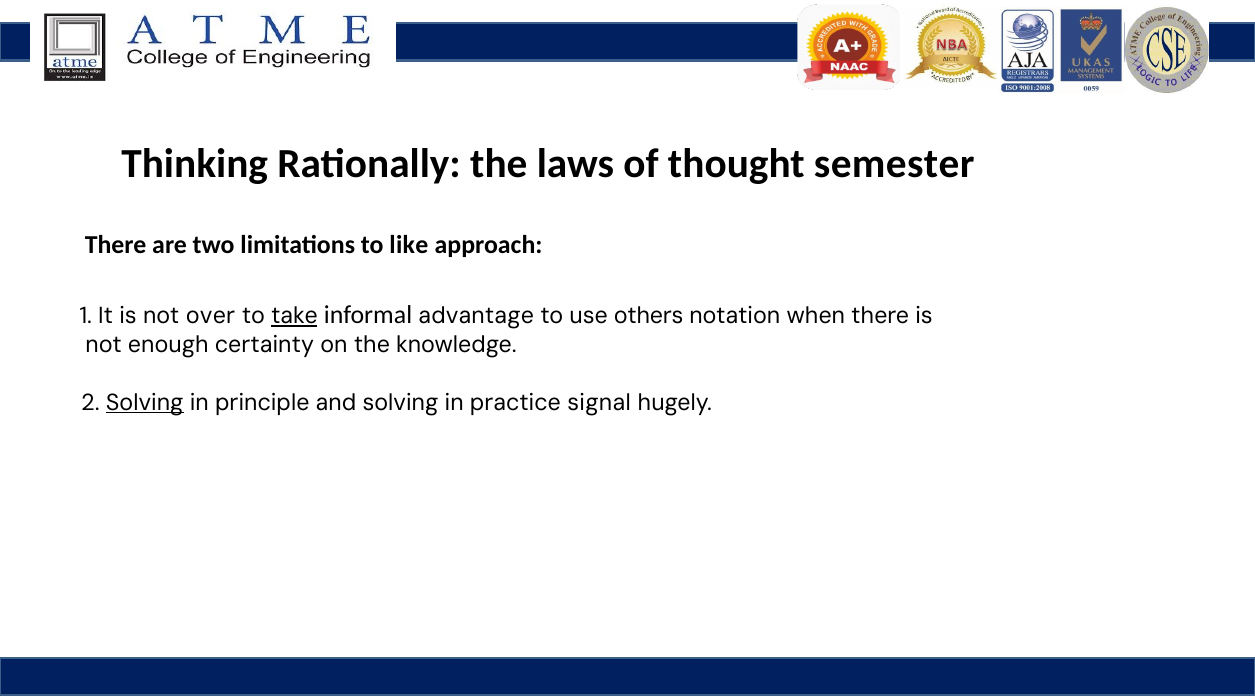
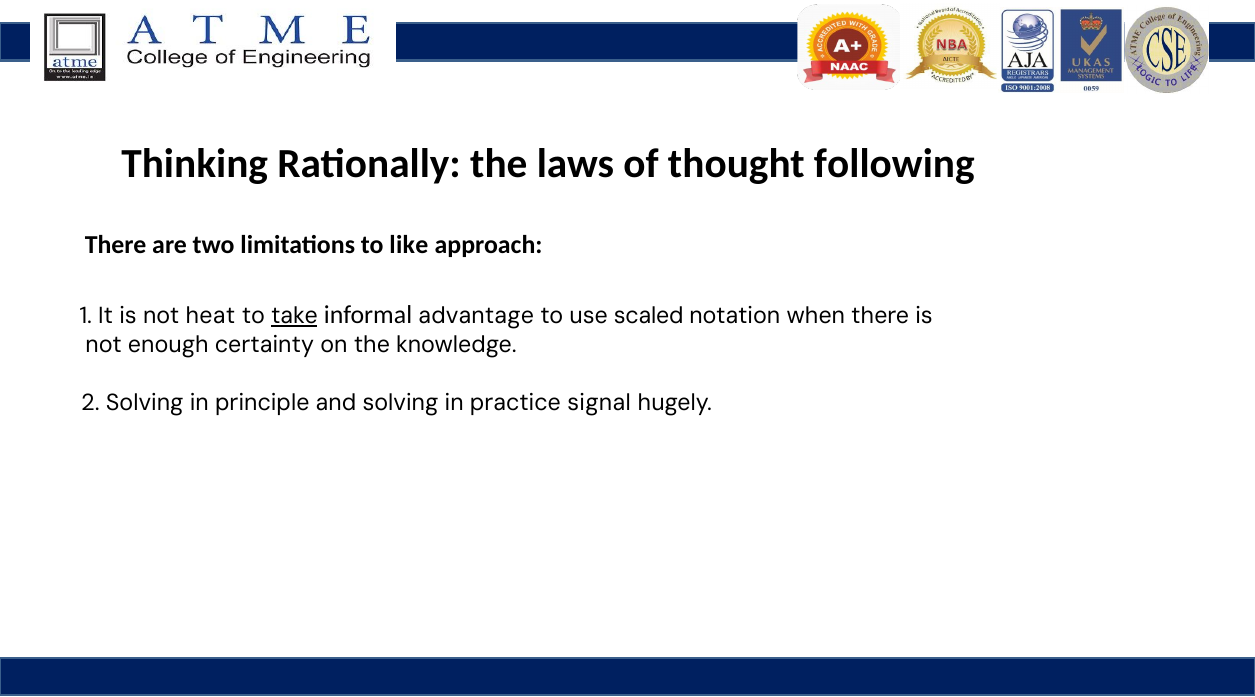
semester: semester -> following
over: over -> heat
others: others -> scaled
Solving at (145, 402) underline: present -> none
